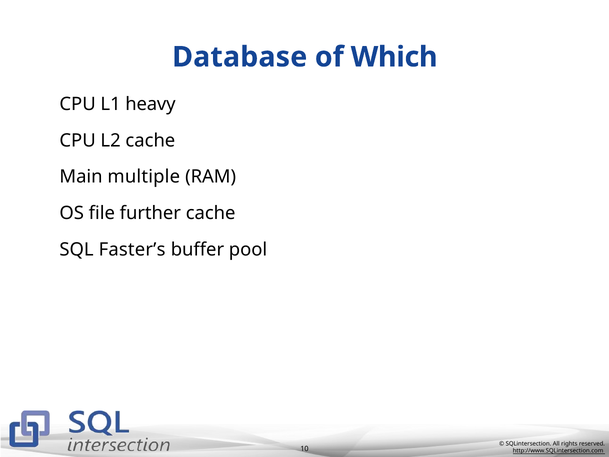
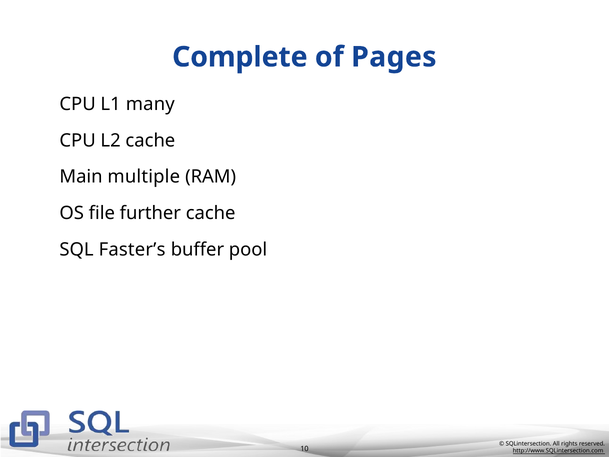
Database: Database -> Complete
Which: Which -> Pages
heavy: heavy -> many
